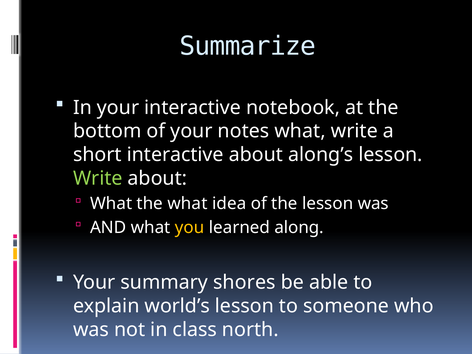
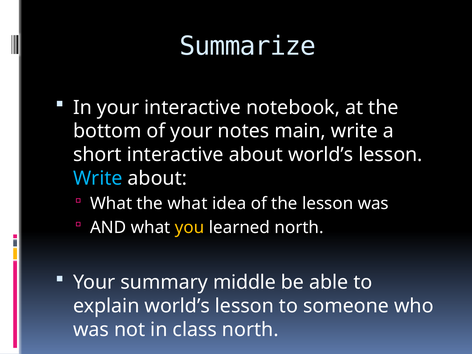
notes what: what -> main
about along’s: along’s -> world’s
Write at (98, 178) colour: light green -> light blue
learned along: along -> north
shores: shores -> middle
